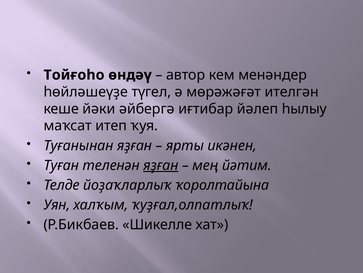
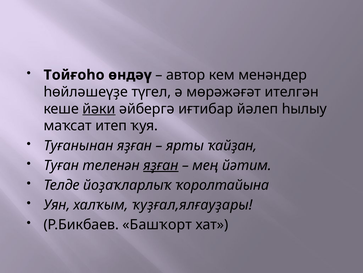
йәки underline: none -> present
икәнен: икәнен -> ҡайҙан
ҡуҙғал,олпатлыҡ: ҡуҙғал,олпатлыҡ -> ҡуҙғал,ялғауҙары
Шикелле: Шикелле -> Башҡорт
